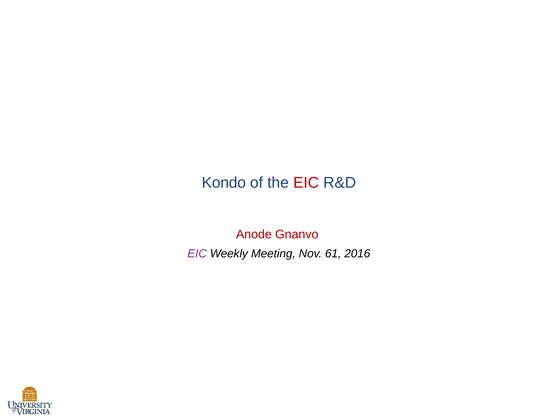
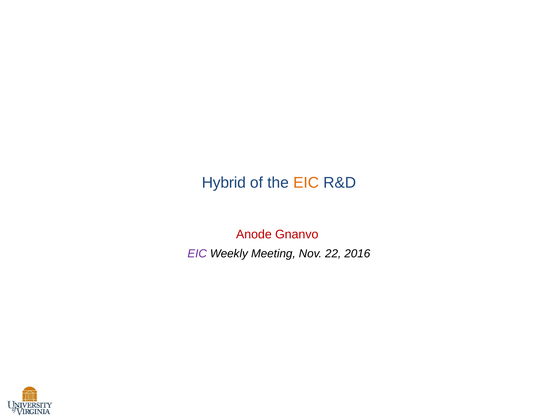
Kondo: Kondo -> Hybrid
EIC at (306, 182) colour: red -> orange
61: 61 -> 22
